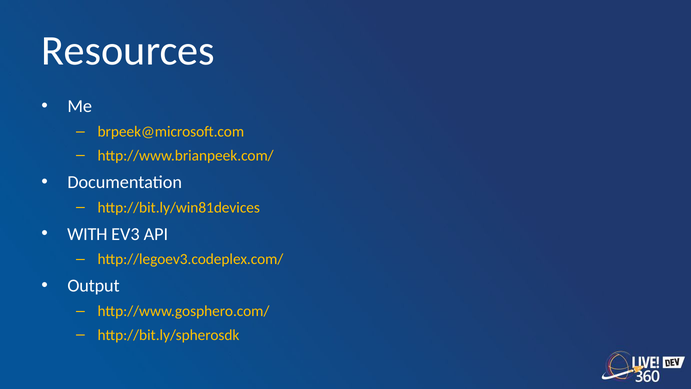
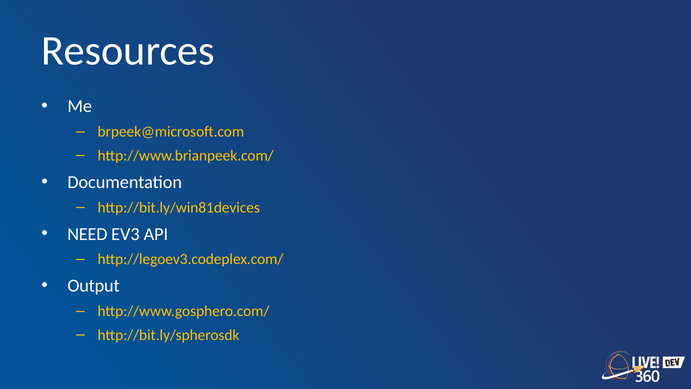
WITH: WITH -> NEED
